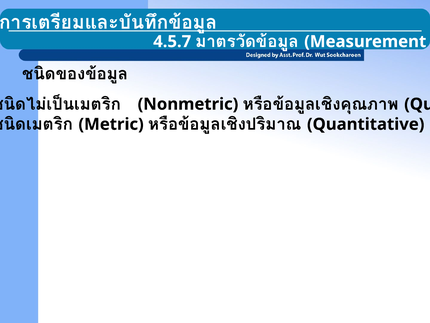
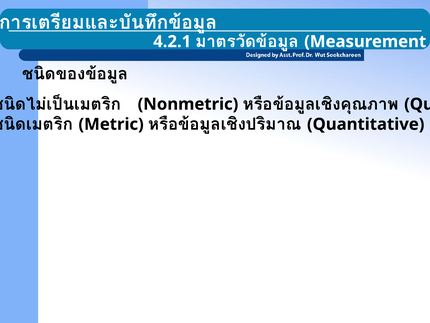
4.5.7: 4.5.7 -> 4.2.1
